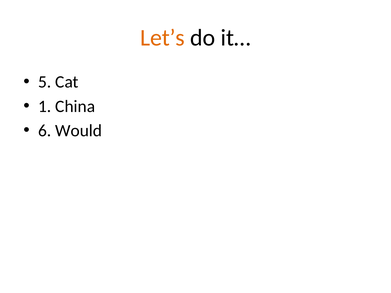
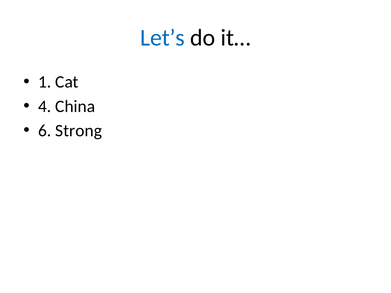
Let’s colour: orange -> blue
5: 5 -> 1
1: 1 -> 4
Would: Would -> Strong
